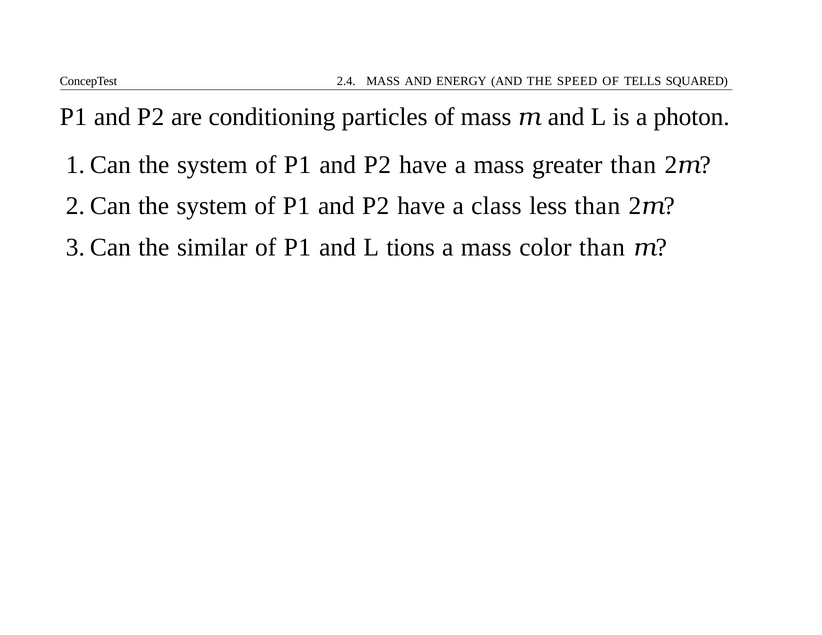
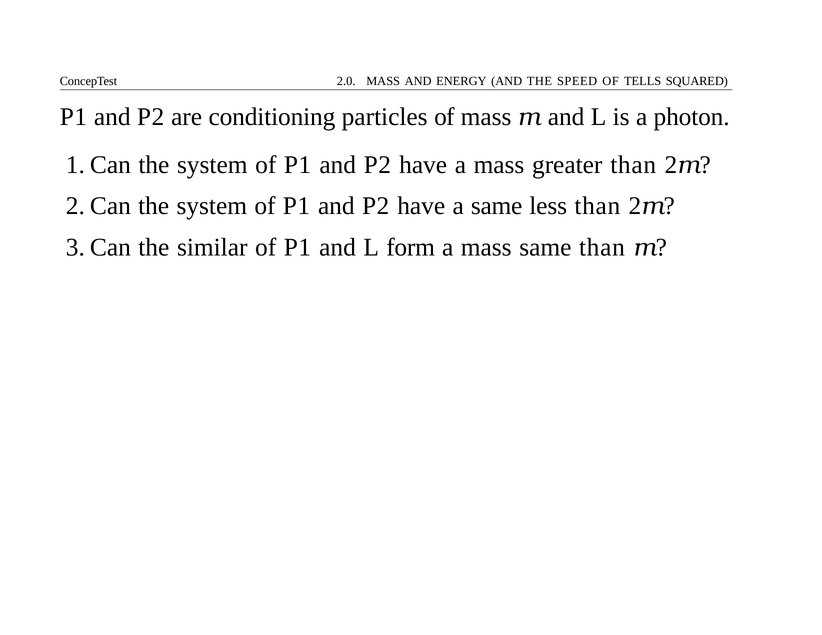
2.4: 2.4 -> 2.0
a class: class -> same
tions: tions -> form
mass color: color -> same
